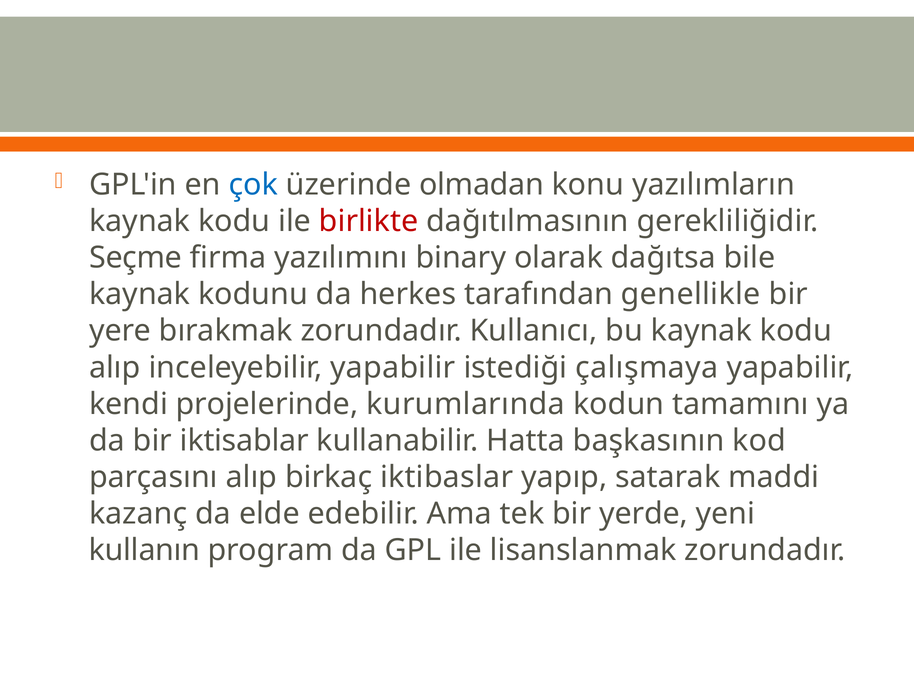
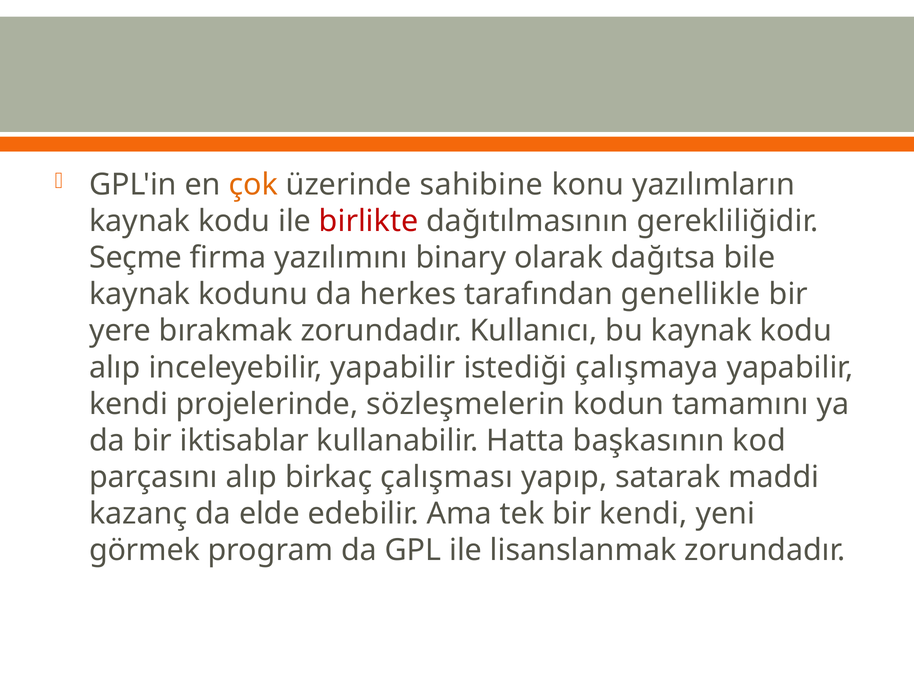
çok colour: blue -> orange
olmadan: olmadan -> sahibine
kurumlarında: kurumlarında -> sözleşmelerin
iktibaslar: iktibaslar -> çalışması
bir yerde: yerde -> kendi
kullanın: kullanın -> görmek
